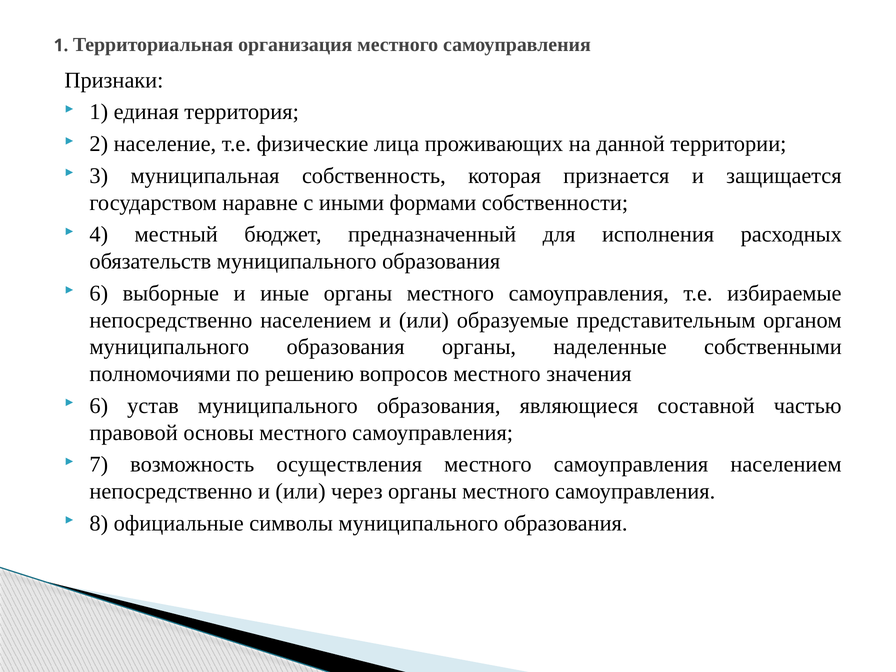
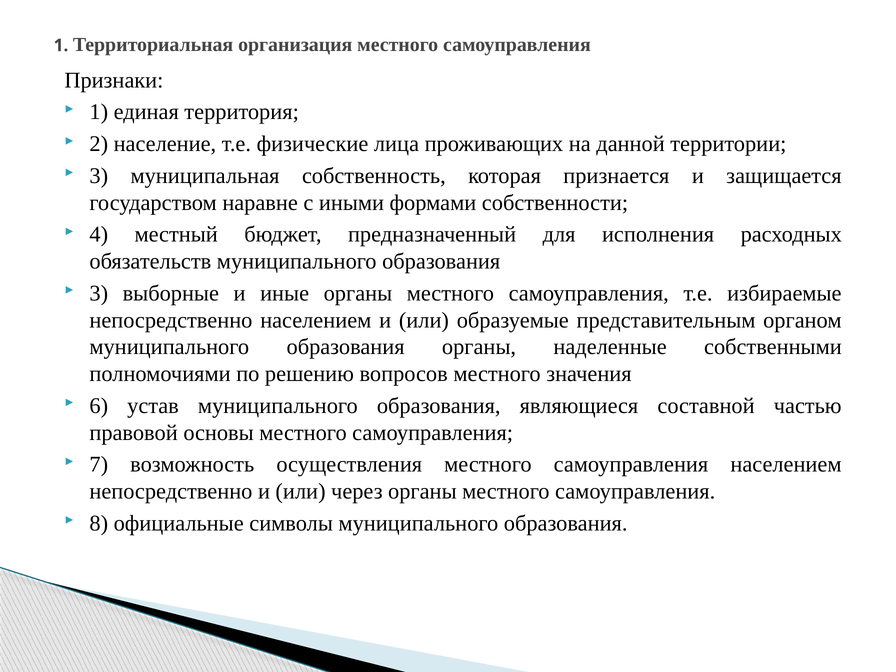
6 at (99, 293): 6 -> 3
